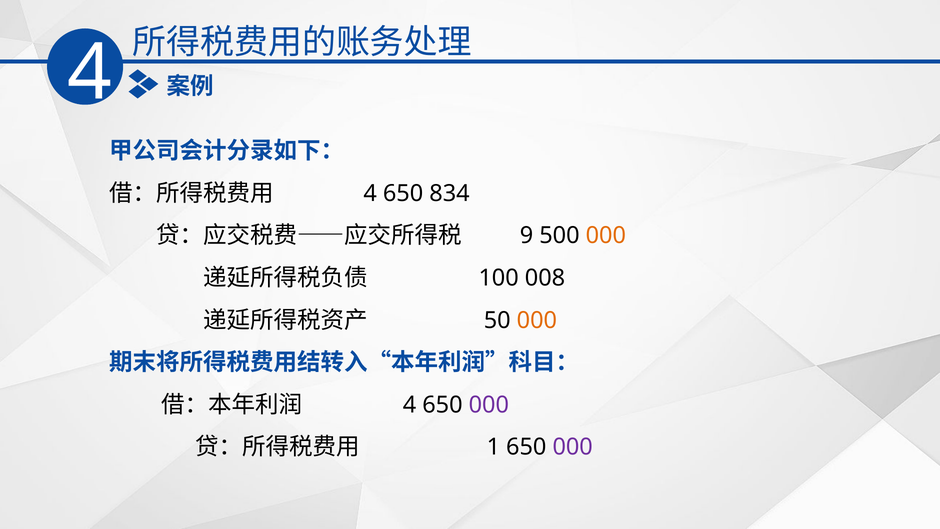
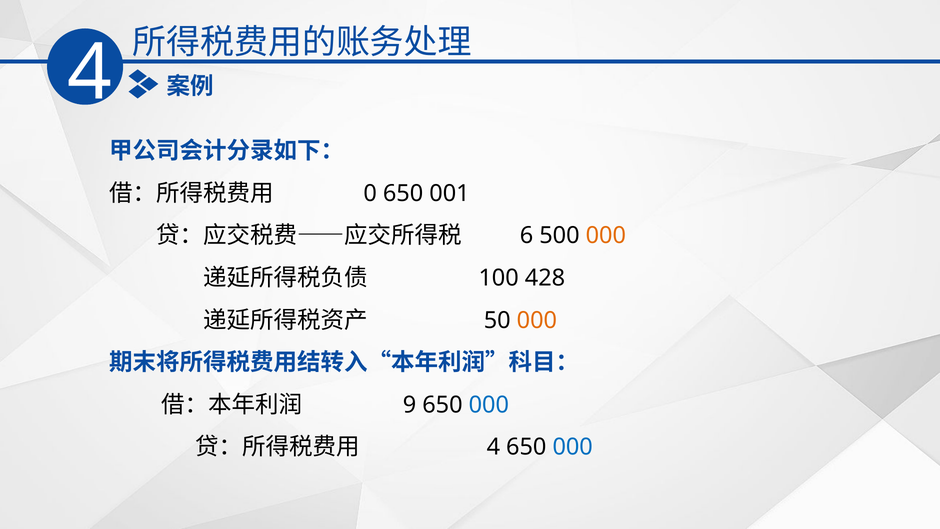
4 at (370, 193): 4 -> 0
834: 834 -> 001
9: 9 -> 6
008: 008 -> 428
4 at (410, 405): 4 -> 9
000 at (489, 405) colour: purple -> blue
1 at (493, 447): 1 -> 4
000 at (573, 447) colour: purple -> blue
